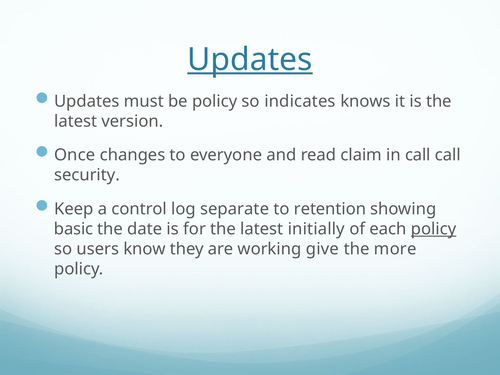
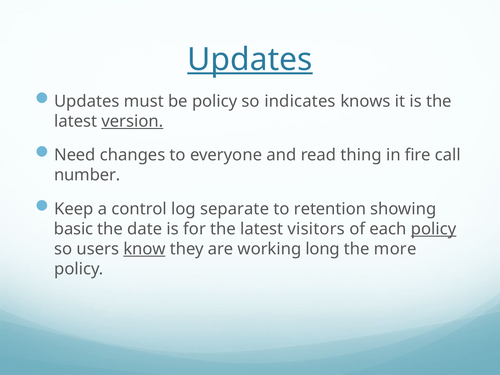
version underline: none -> present
Once: Once -> Need
claim: claim -> thing
in call: call -> fire
security: security -> number
initially: initially -> visitors
know underline: none -> present
give: give -> long
